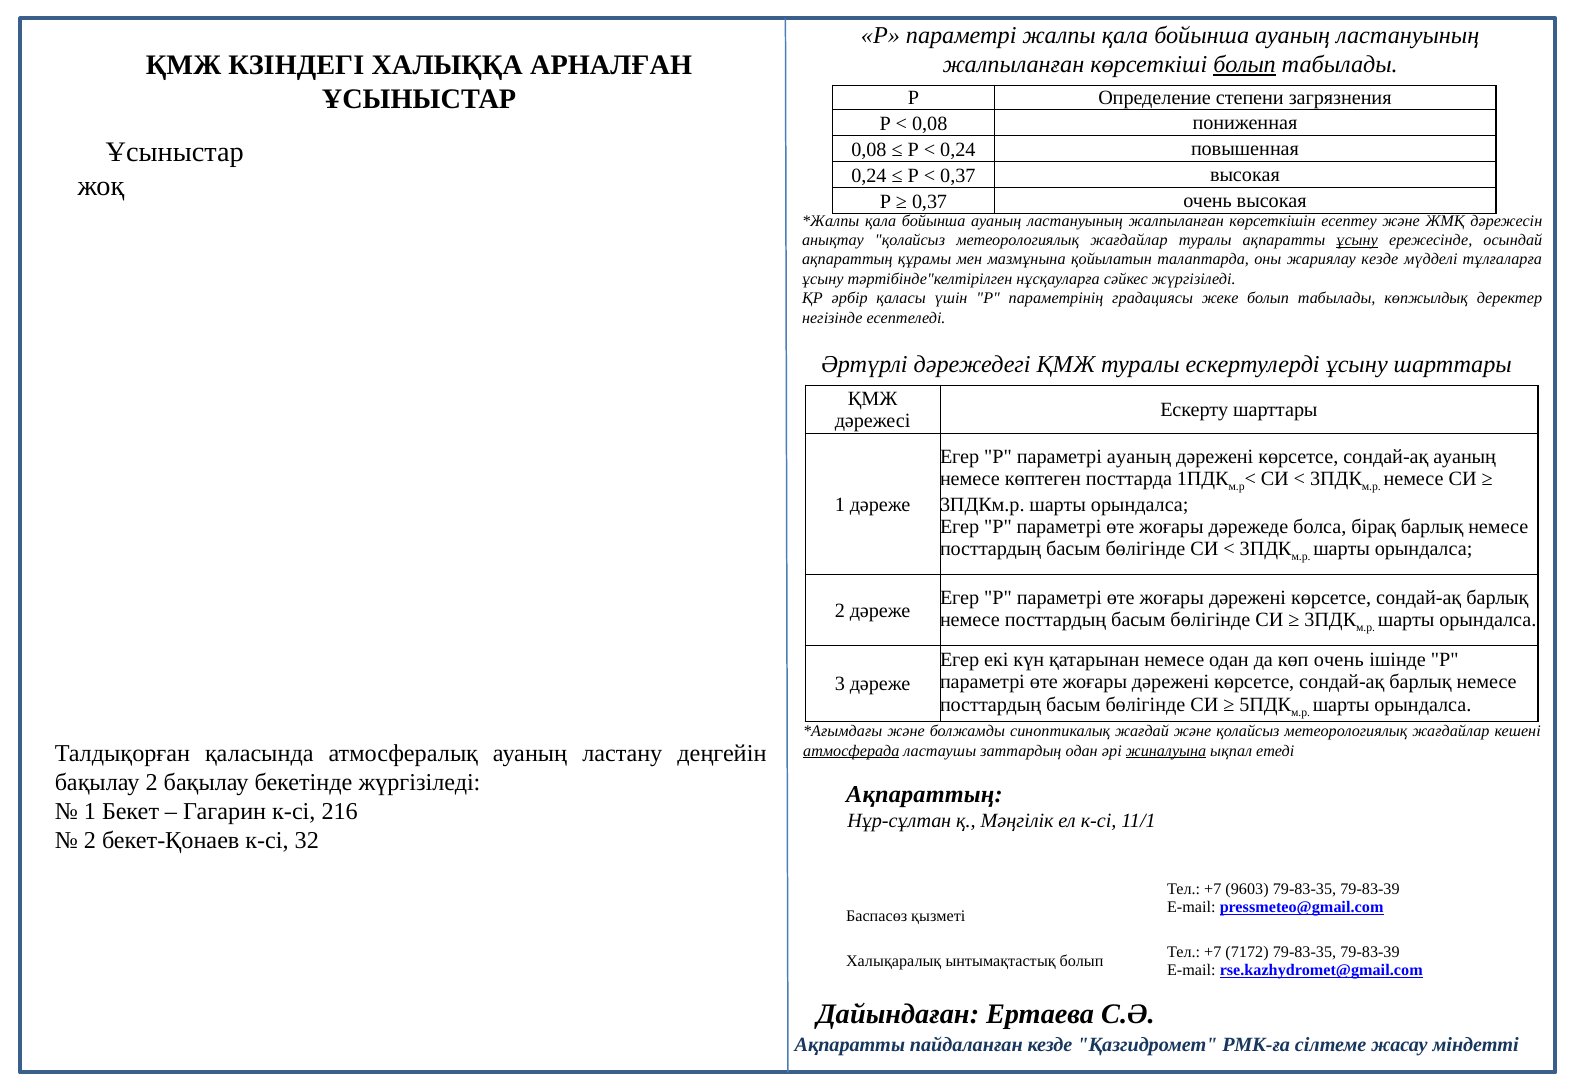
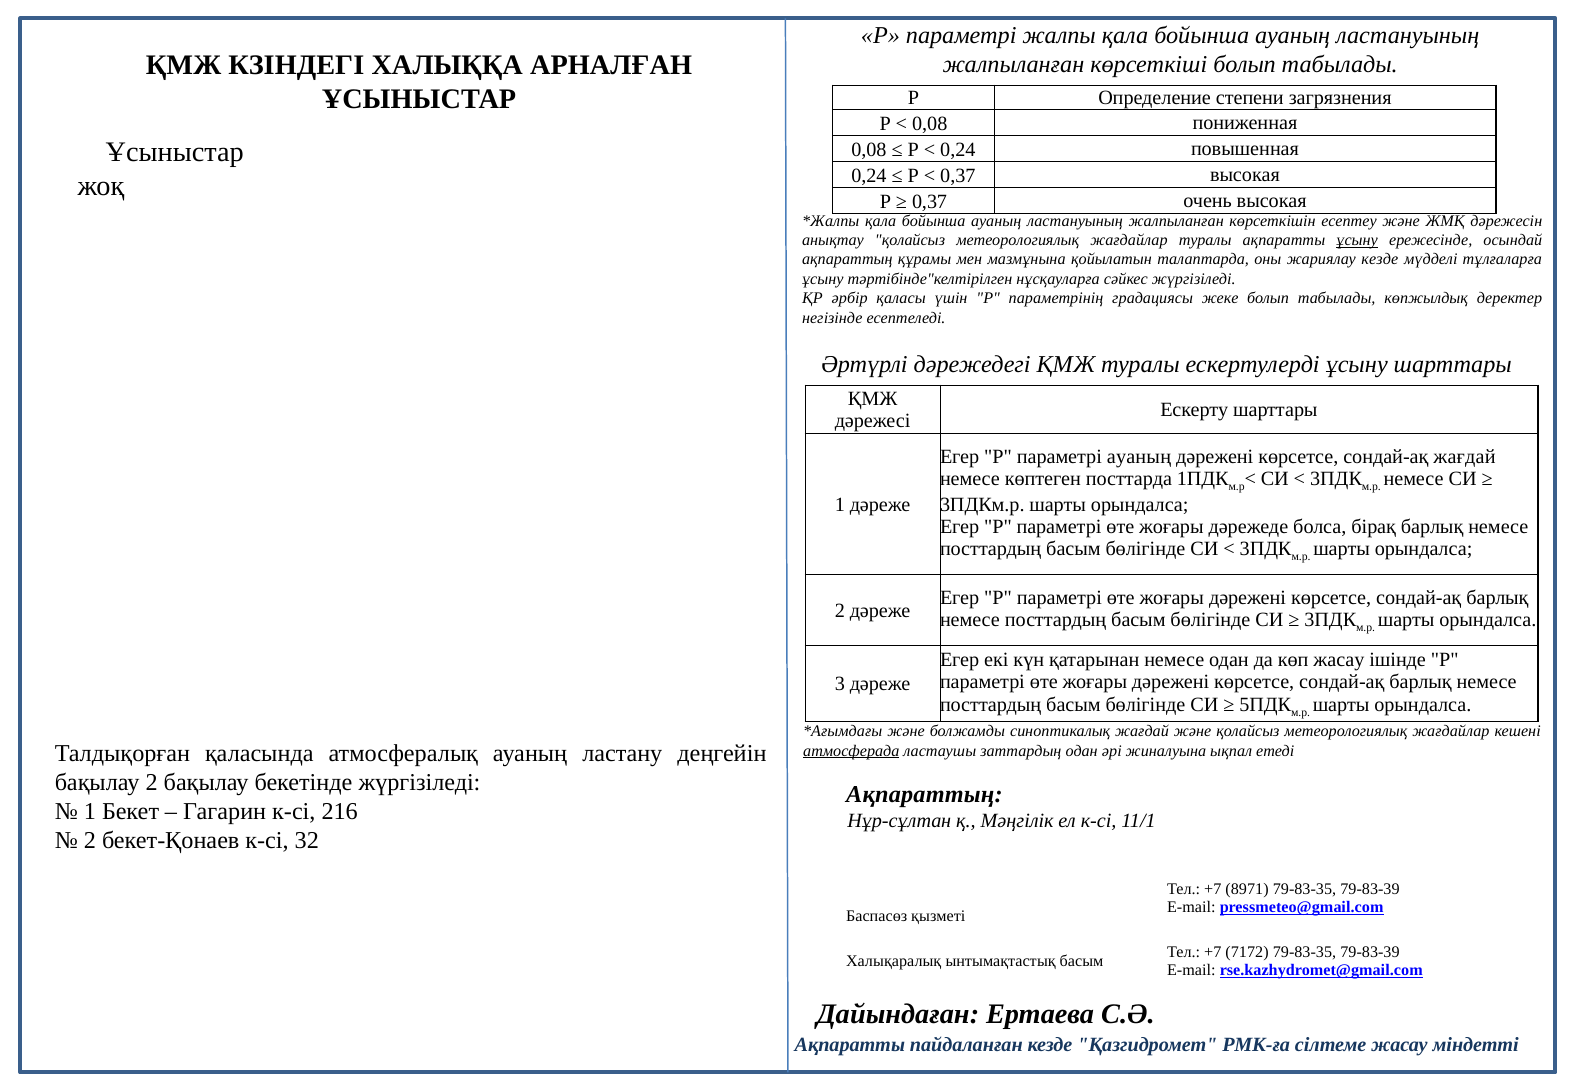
болып at (1245, 65) underline: present -> none
сондай-ақ ауаның: ауаның -> жағдай
көп очень: очень -> жасау
жиналуына underline: present -> none
9603: 9603 -> 8971
ынтымақтастық болып: болып -> басым
